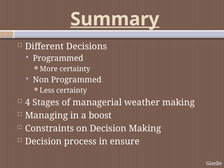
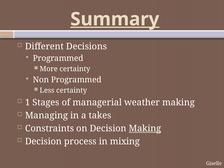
4: 4 -> 1
boost: boost -> takes
Making at (145, 128) underline: none -> present
ensure: ensure -> mixing
